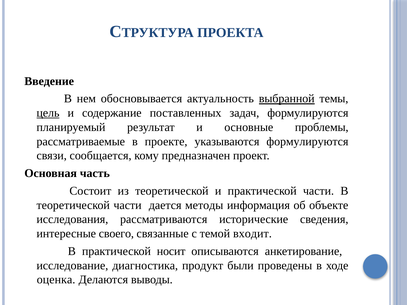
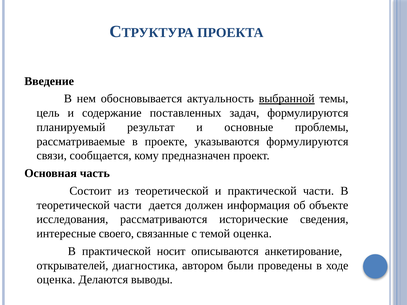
цель underline: present -> none
методы: методы -> должен
темой входит: входит -> оценка
исследование: исследование -> открывателей
продукт: продукт -> автором
